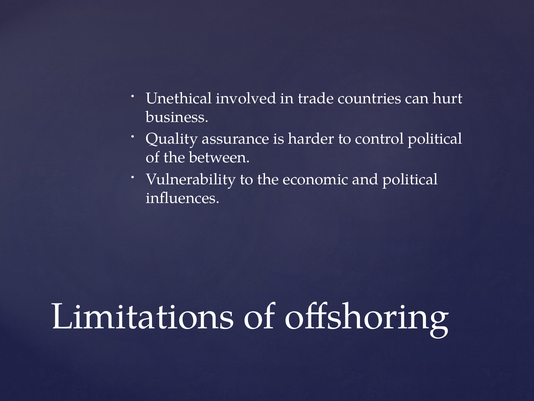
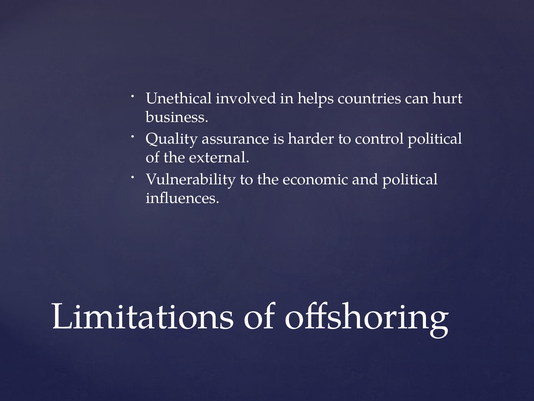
trade: trade -> helps
between: between -> external
